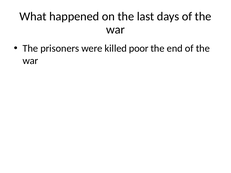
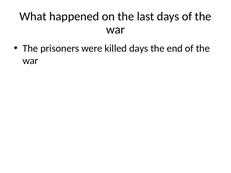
killed poor: poor -> days
